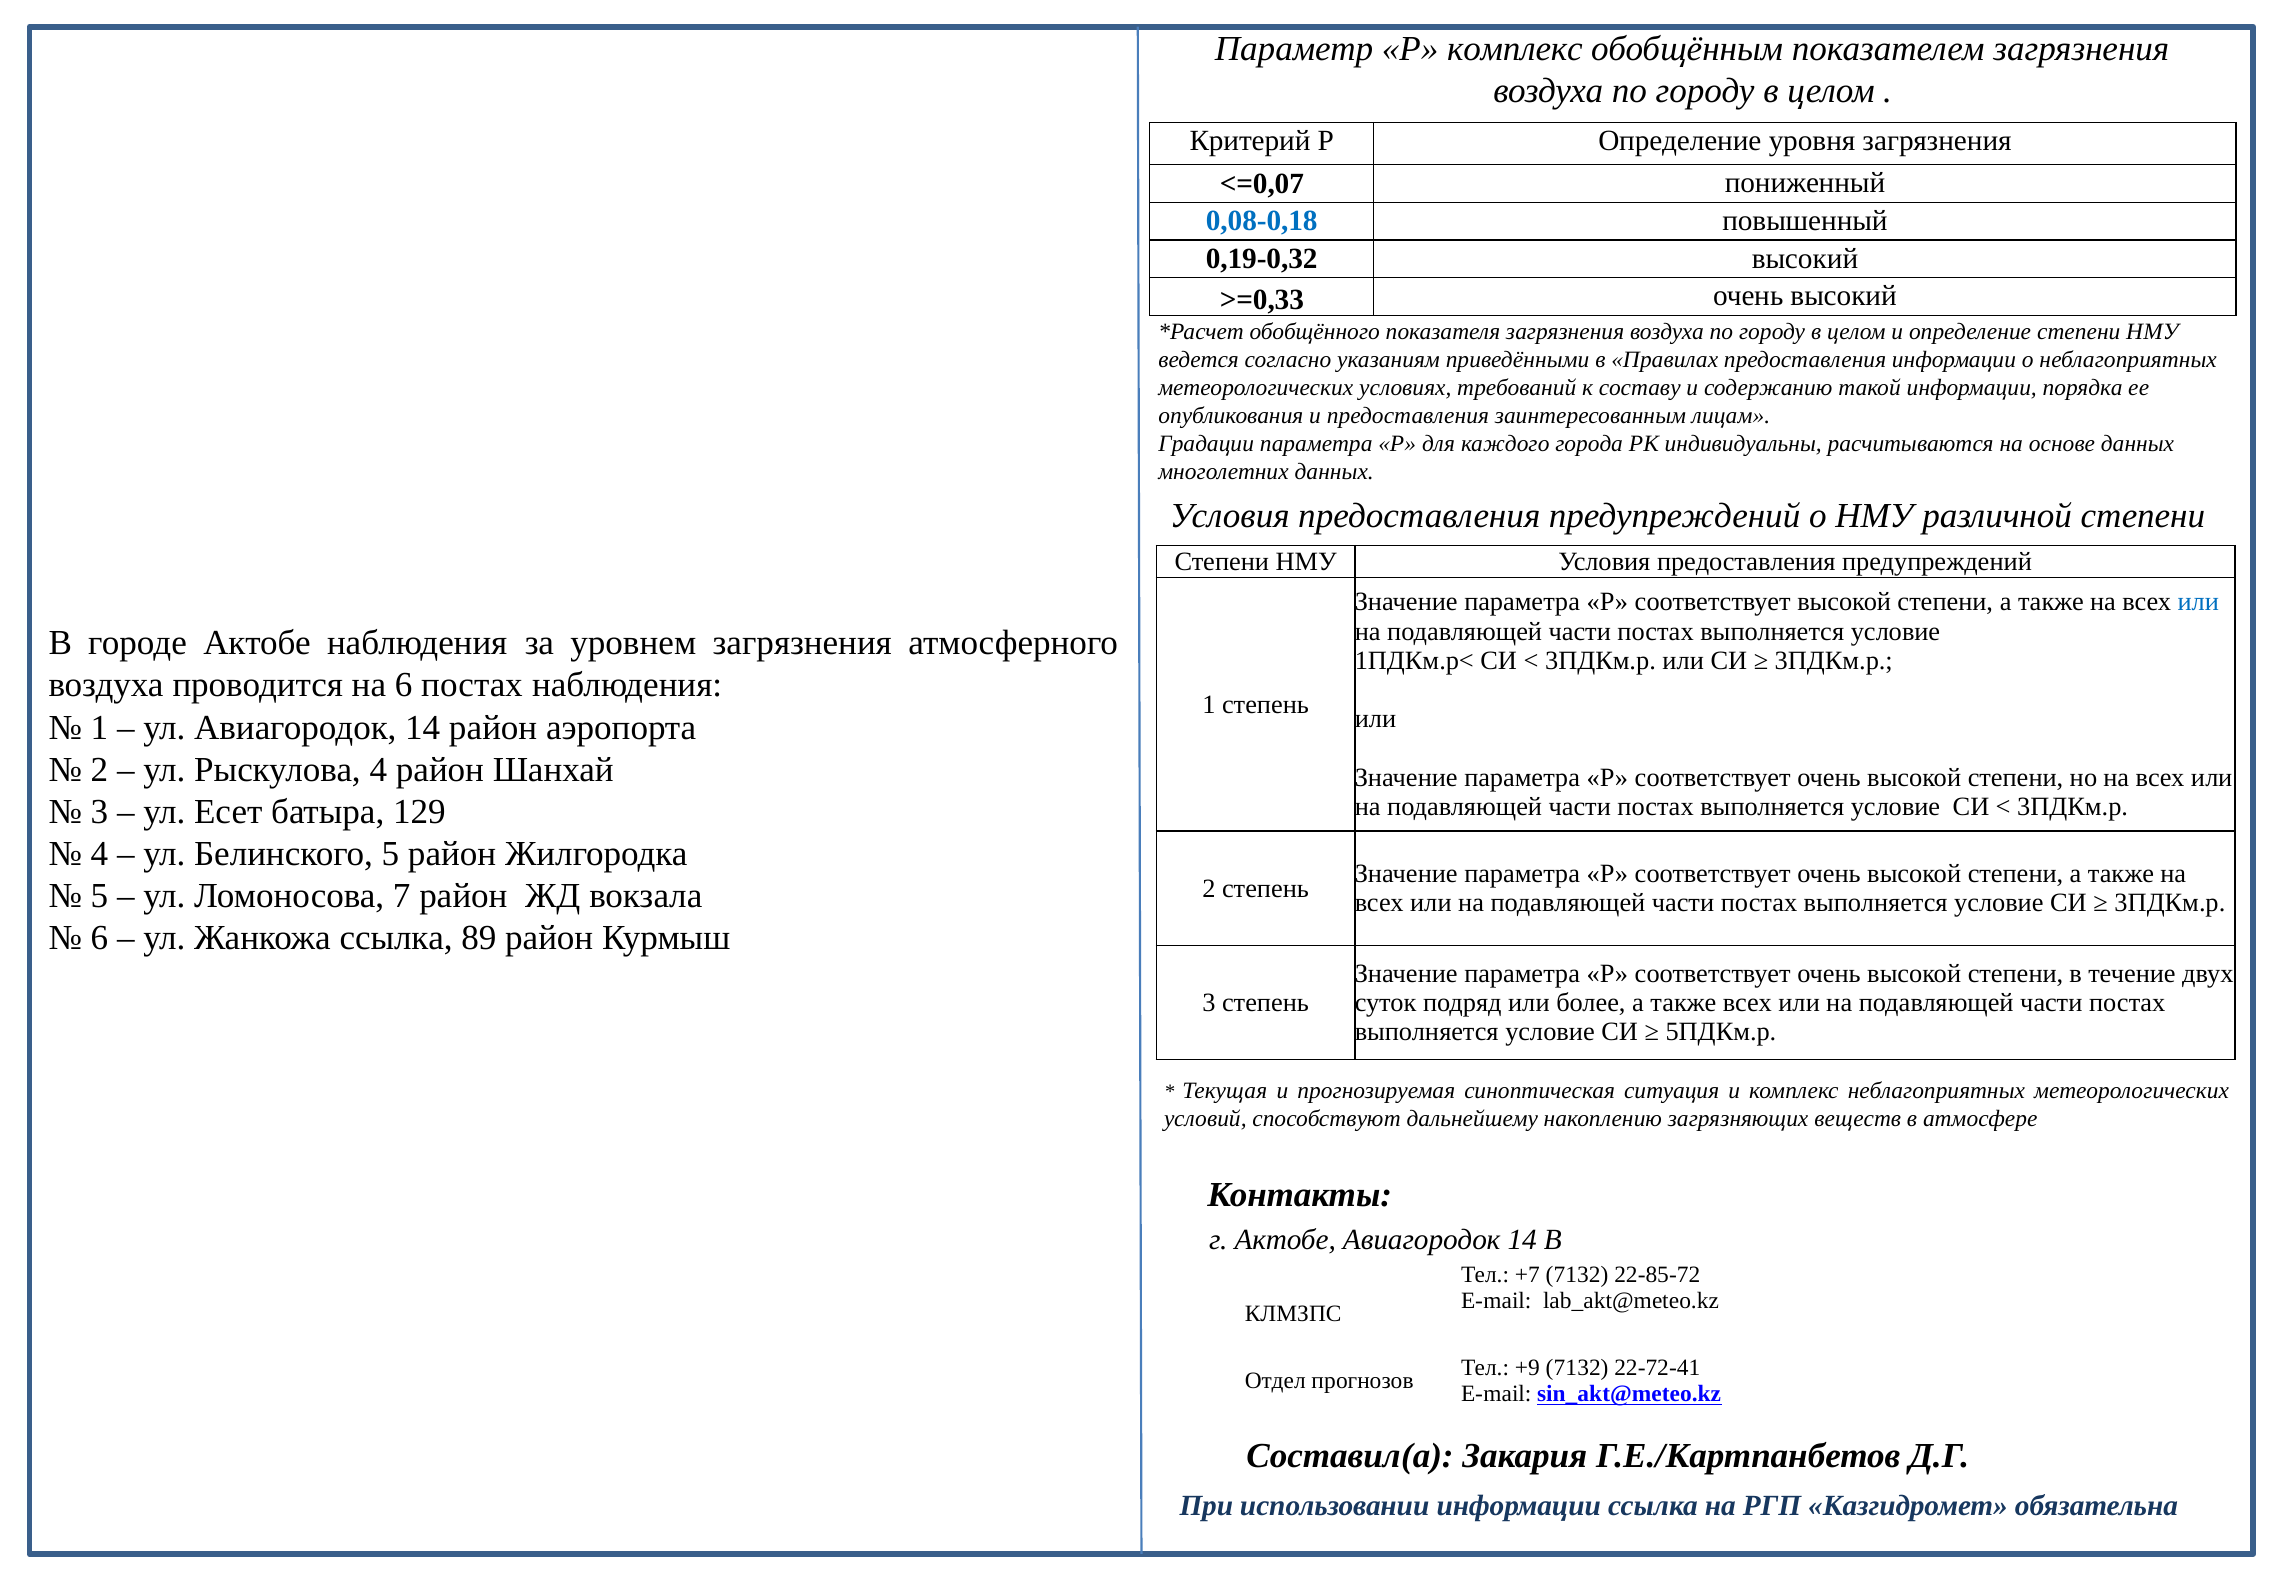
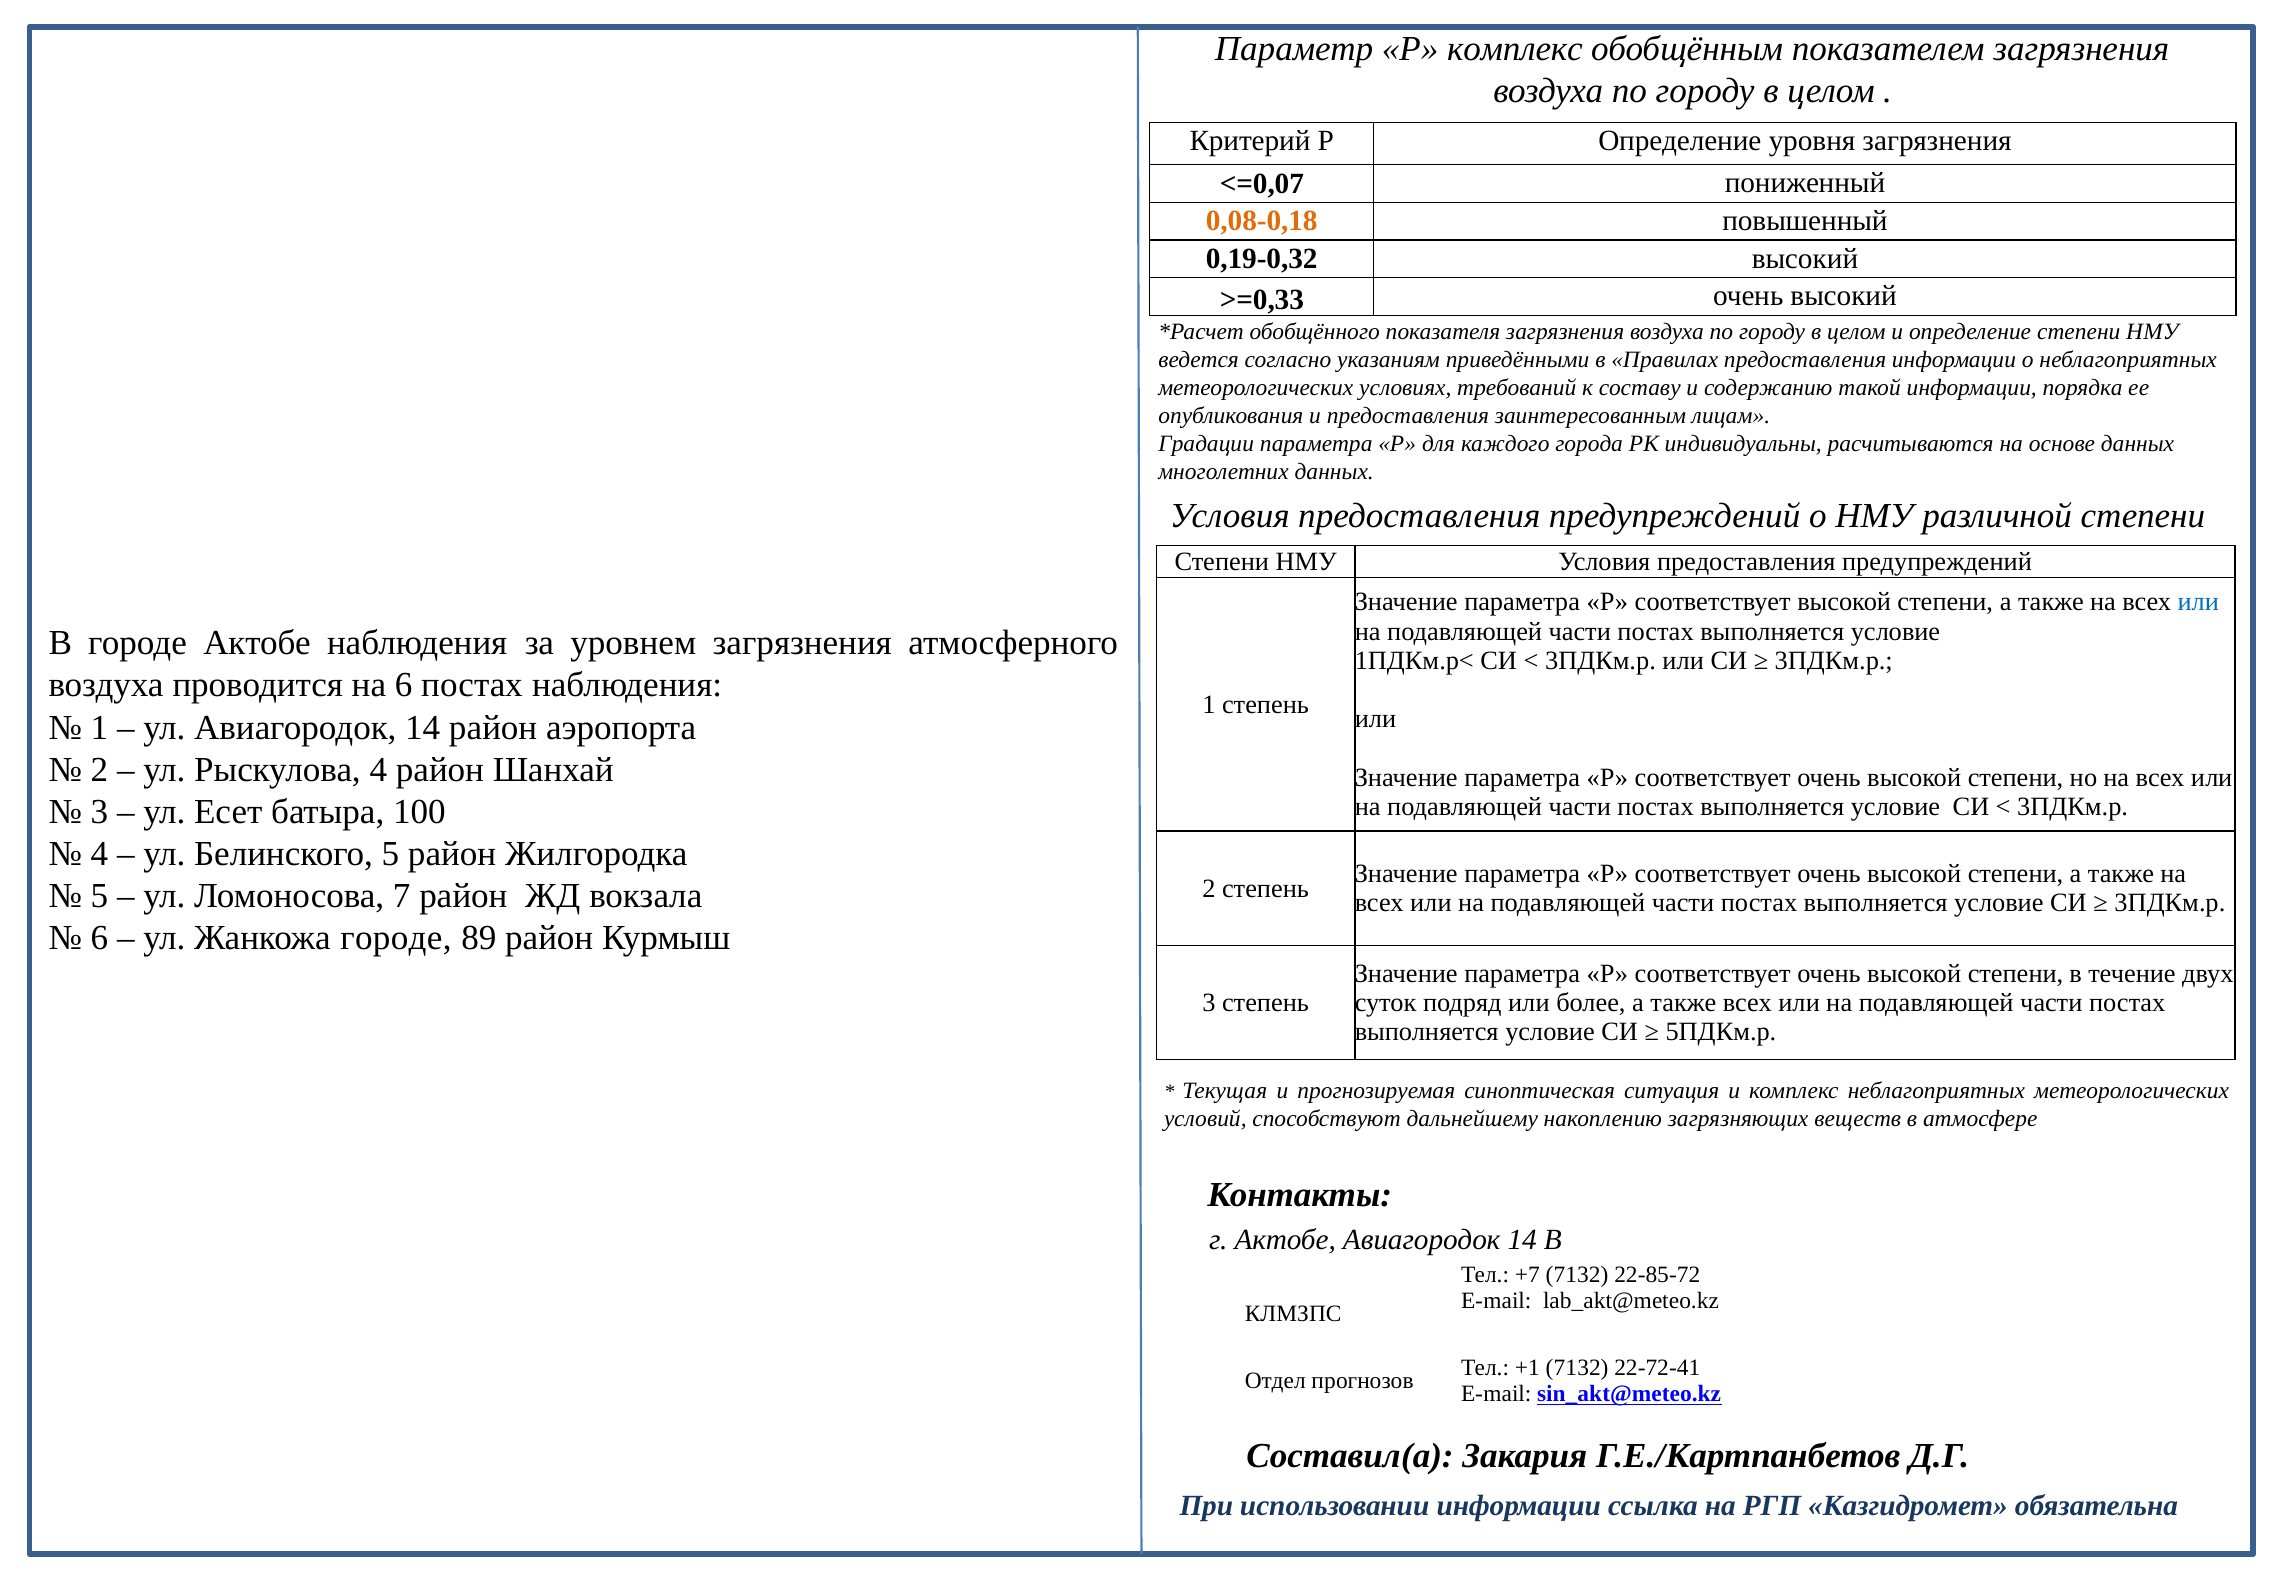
0,08-0,18 colour: blue -> orange
129: 129 -> 100
Жанкожа ссылка: ссылка -> городе
+9: +9 -> +1
